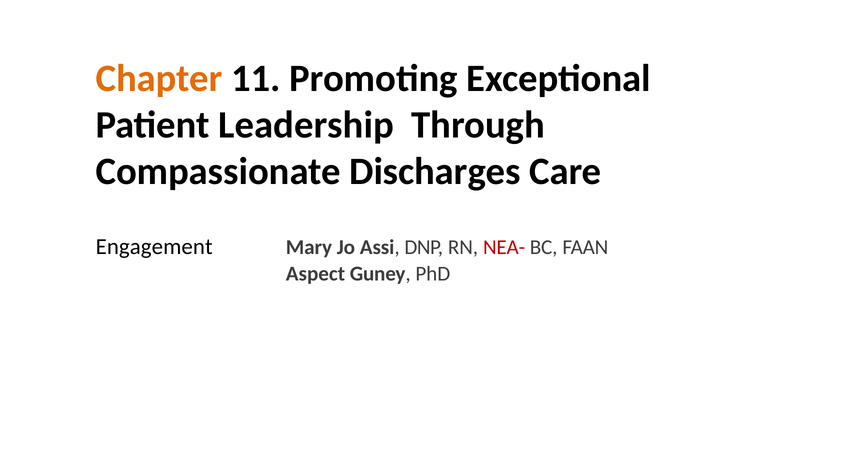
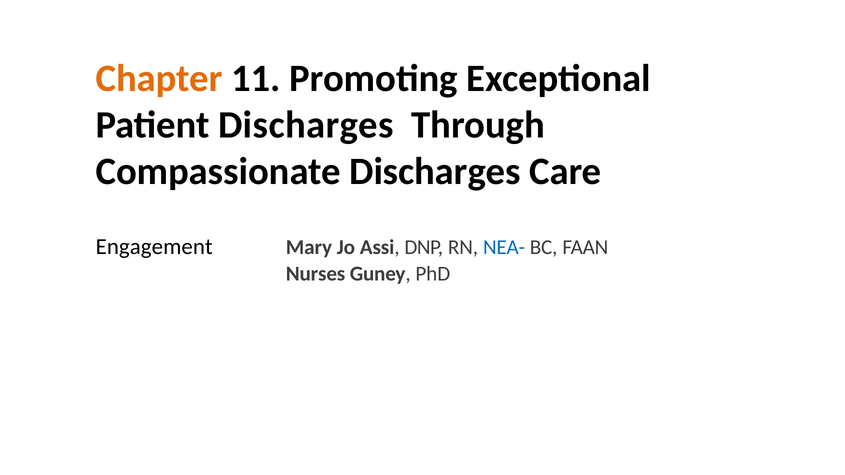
Patient Leadership: Leadership -> Discharges
NEA- colour: red -> blue
Aspect: Aspect -> Nurses
